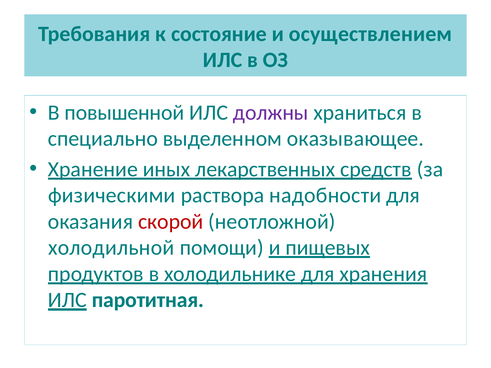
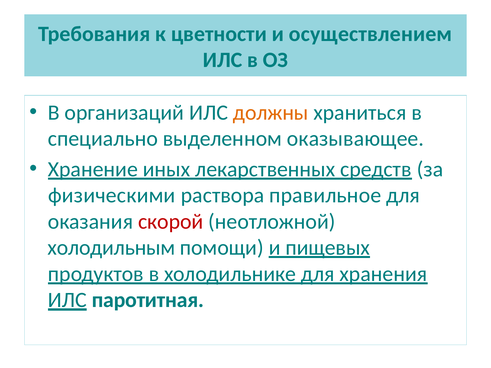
состояние: состояние -> цветности
повышенной: повышенной -> организаций
должны colour: purple -> orange
надобности: надобности -> правильное
холодильной: холодильной -> холодильным
